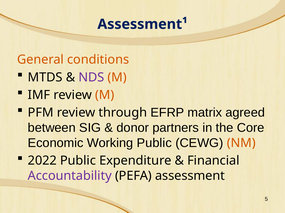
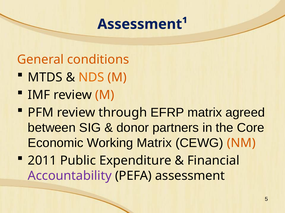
NDS colour: purple -> orange
Working Public: Public -> Matrix
2022: 2022 -> 2011
